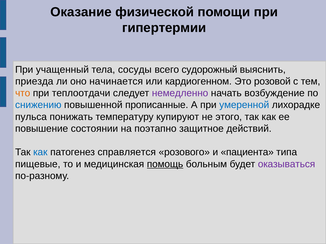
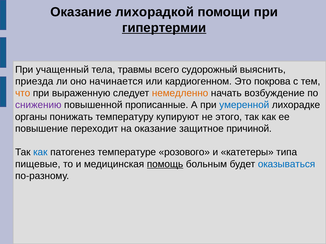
физической: физической -> лихорадкой
гипертермии underline: none -> present
сосуды: сосуды -> травмы
розовой: розовой -> покрова
теплоотдачи: теплоотдачи -> выраженную
немедленно colour: purple -> orange
снижению colour: blue -> purple
пульса: пульса -> органы
состоянии: состоянии -> переходит
на поэтапно: поэтапно -> оказание
действий: действий -> причиной
справляется: справляется -> температуре
пациента: пациента -> катетеры
оказываться colour: purple -> blue
